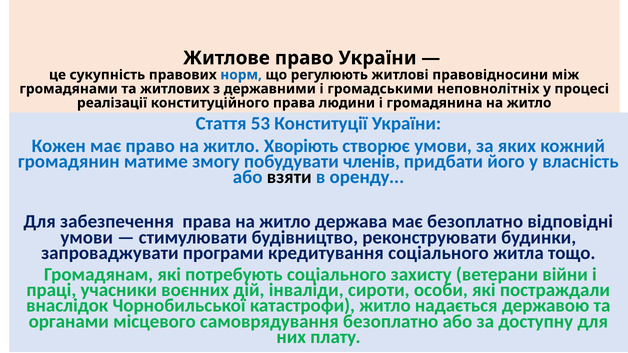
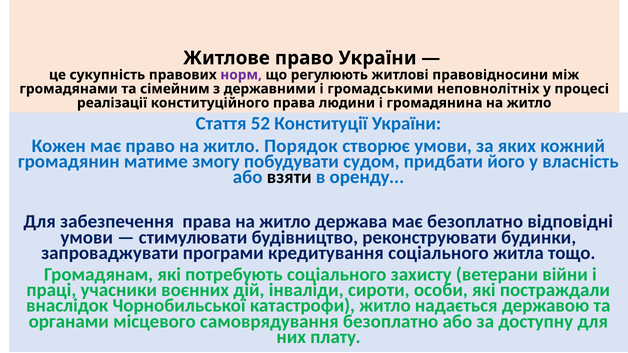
норм colour: blue -> purple
житлових: житлових -> сімейним
53: 53 -> 52
Хворіють: Хворіють -> Порядок
членів: членів -> судом
